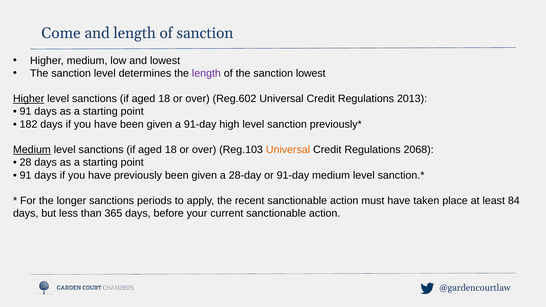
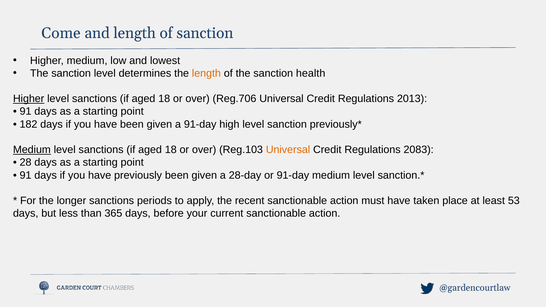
length at (206, 73) colour: purple -> orange
sanction lowest: lowest -> health
Reg.602: Reg.602 -> Reg.706
2068: 2068 -> 2083
84: 84 -> 53
